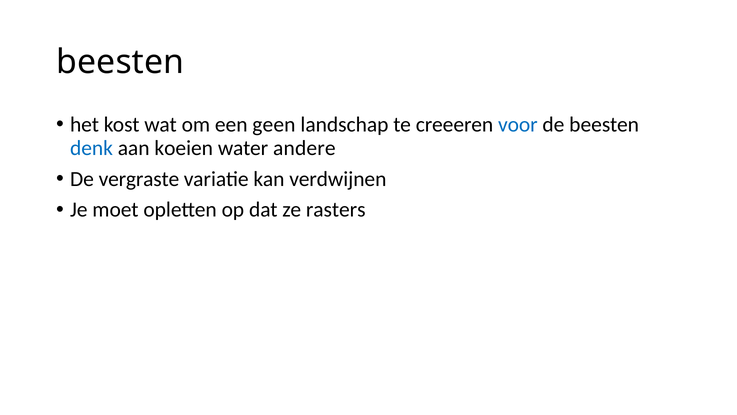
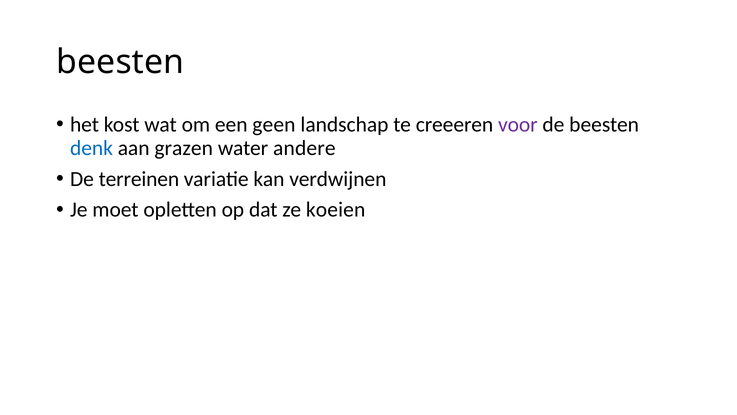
voor colour: blue -> purple
koeien: koeien -> grazen
vergraste: vergraste -> terreinen
rasters: rasters -> koeien
